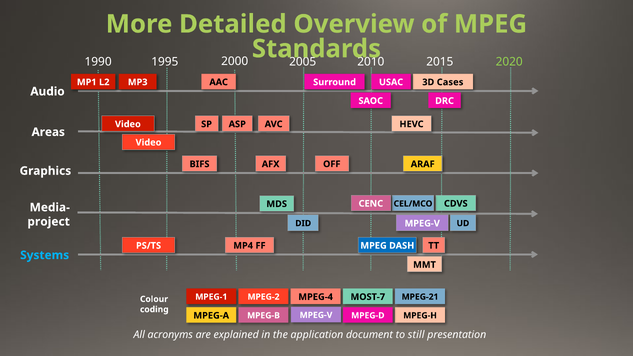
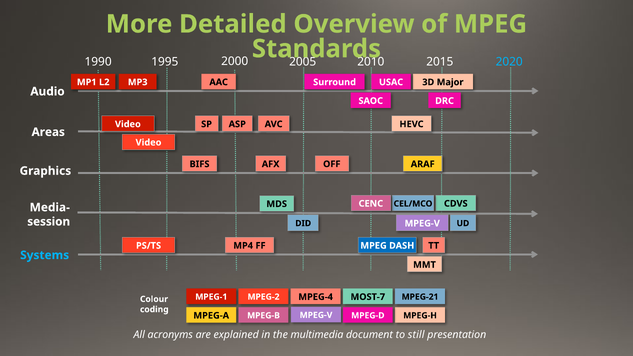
2020 colour: light green -> light blue
Cases: Cases -> Major
project: project -> session
application: application -> multimedia
